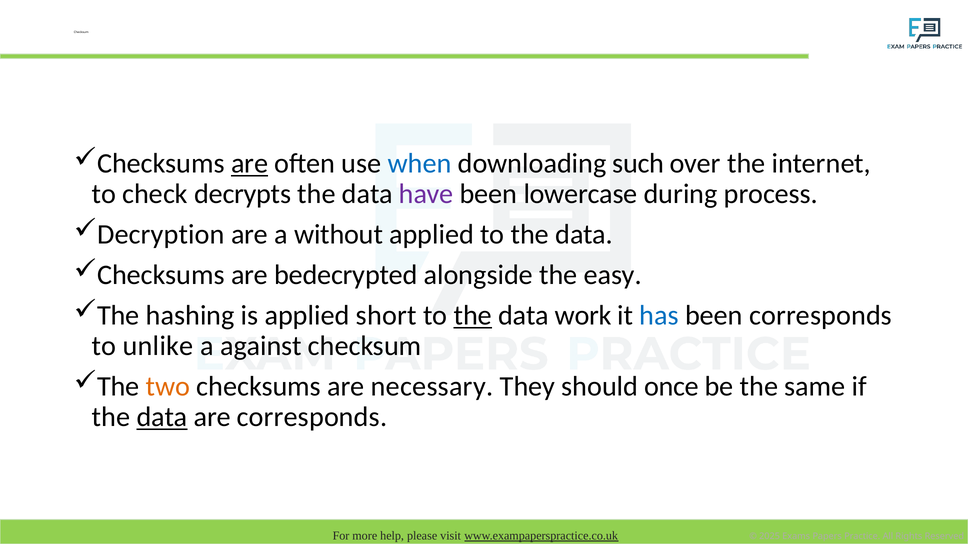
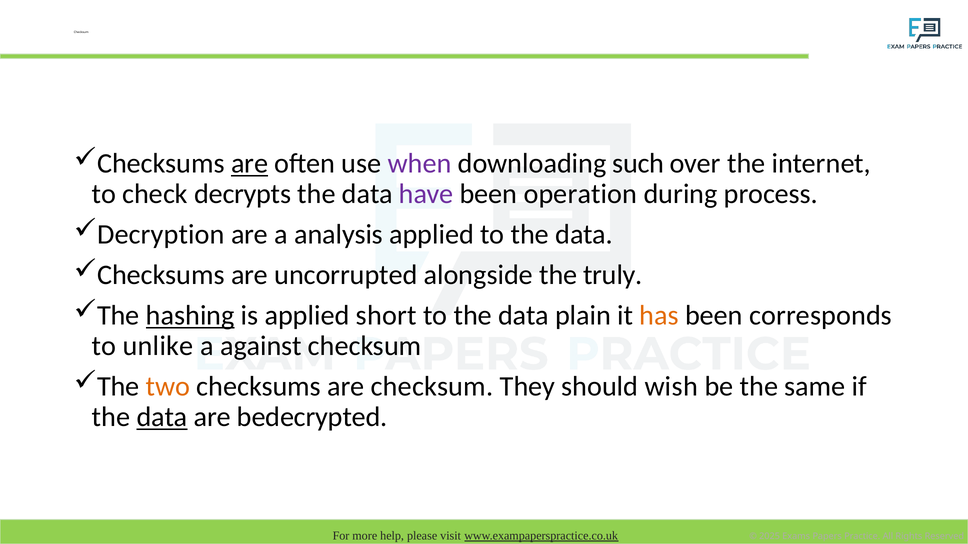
when colour: blue -> purple
lowercase: lowercase -> operation
without: without -> analysis
bedecrypted: bedecrypted -> uncorrupted
easy: easy -> truly
hashing underline: none -> present
the at (473, 316) underline: present -> none
work: work -> plain
has colour: blue -> orange
are necessary: necessary -> checksum
once: once -> wish
are corresponds: corresponds -> bedecrypted
